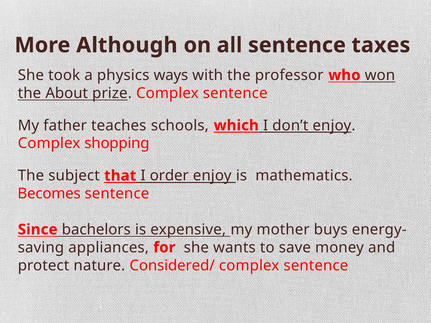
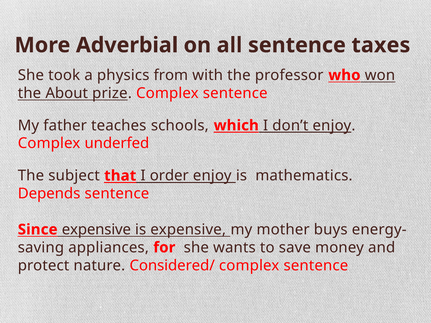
Although: Although -> Adverbial
ways: ways -> from
shopping: shopping -> underfed
Becomes: Becomes -> Depends
Since bachelors: bachelors -> expensive
